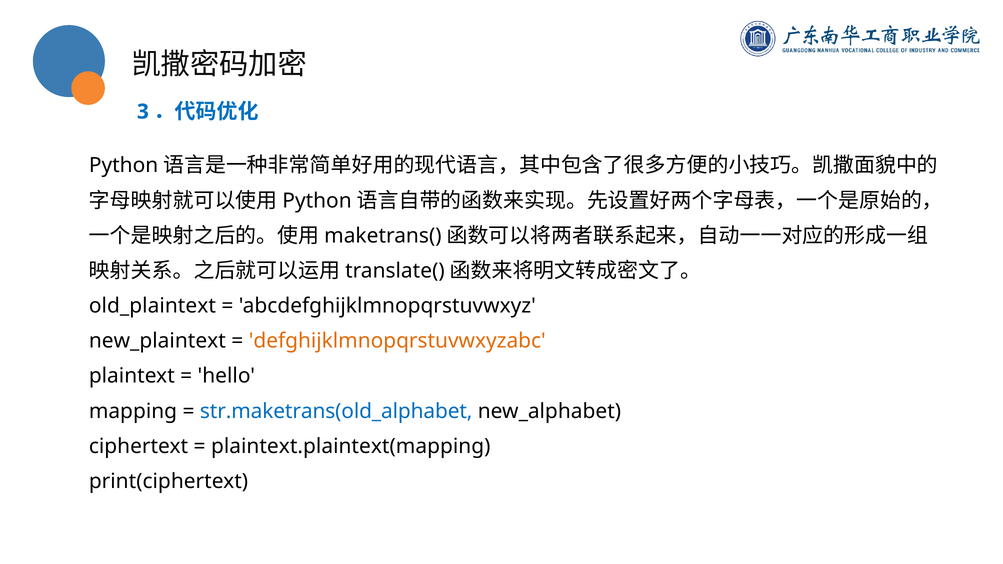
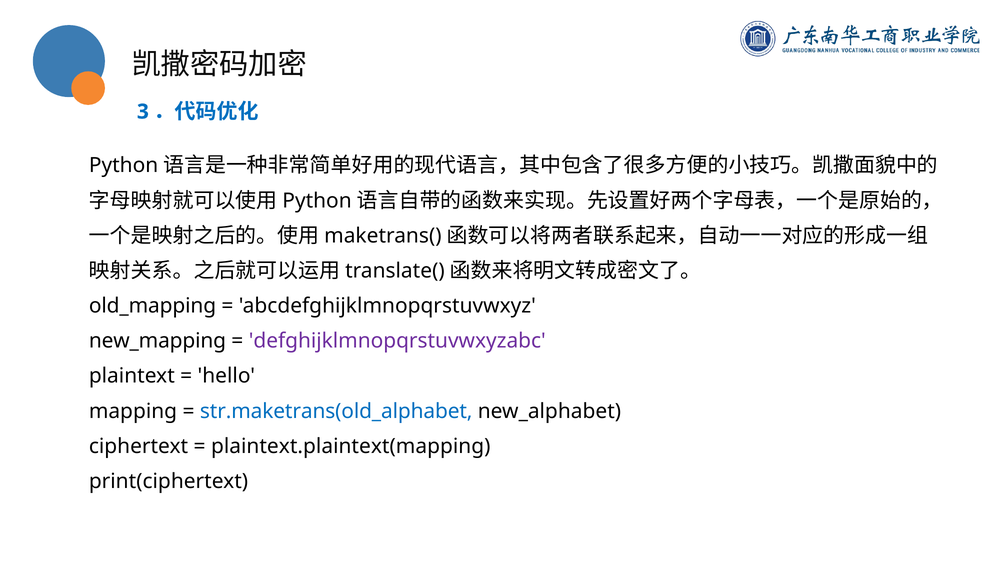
old_plaintext: old_plaintext -> old_mapping
new_plaintext: new_plaintext -> new_mapping
defghijklmnopqrstuvwxyzabc colour: orange -> purple
